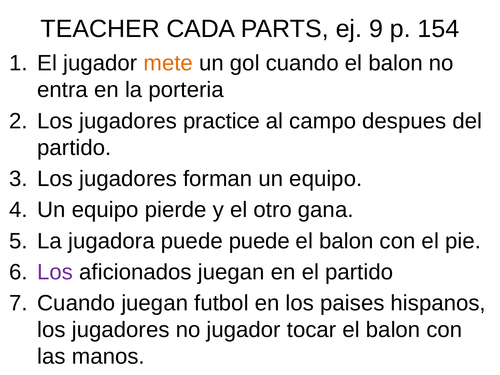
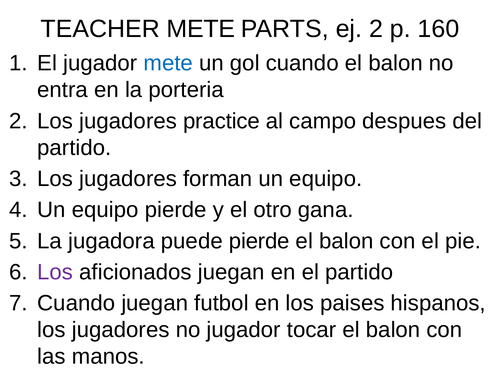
TEACHER CADA: CADA -> METE
ej 9: 9 -> 2
154: 154 -> 160
mete at (168, 63) colour: orange -> blue
puede puede: puede -> pierde
